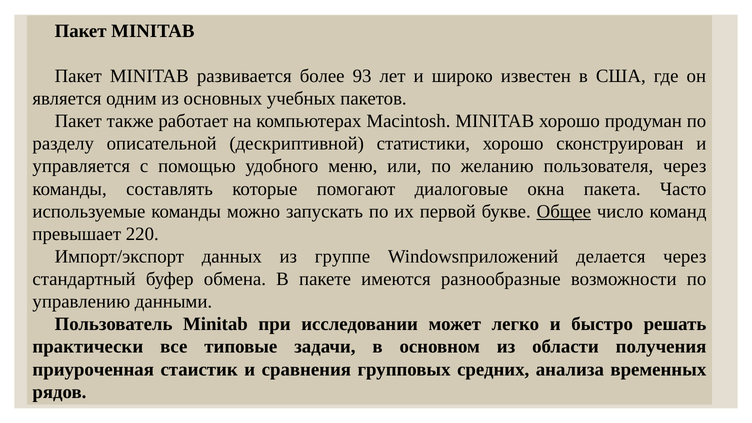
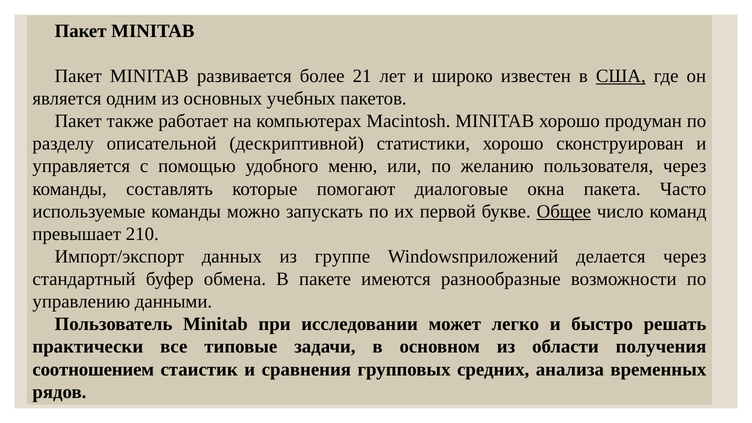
93: 93 -> 21
США underline: none -> present
220: 220 -> 210
приуроченная: приуроченная -> соотношением
